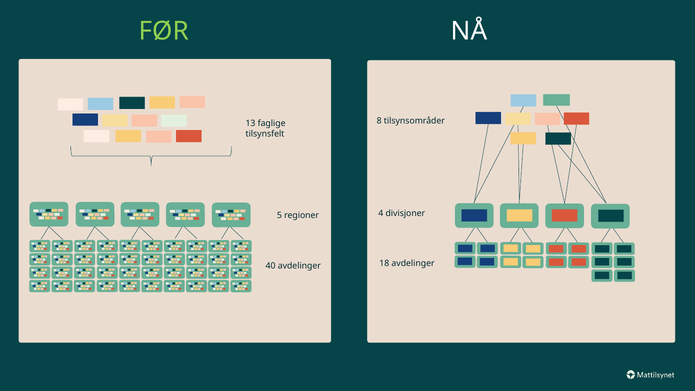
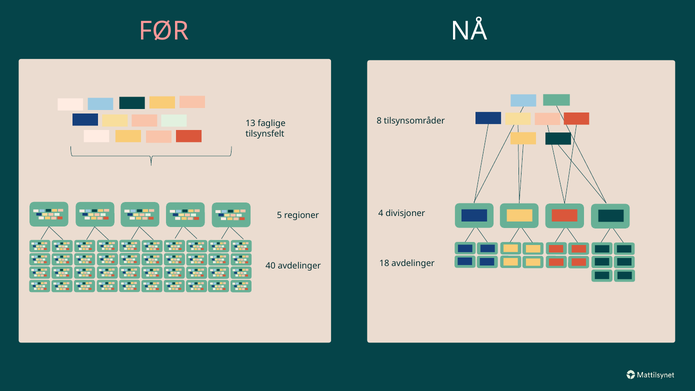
FØR colour: light green -> pink
